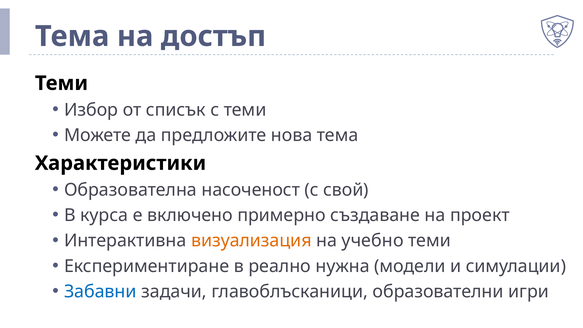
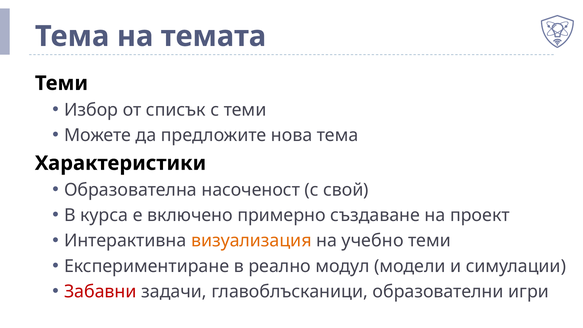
достъп: достъп -> темата
нужна: нужна -> модул
Забавни colour: blue -> red
